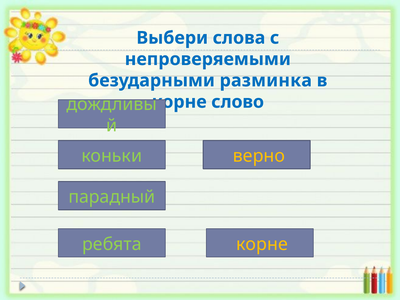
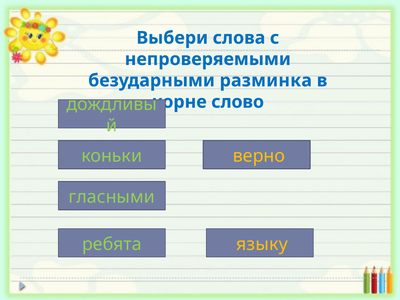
парадный: парадный -> гласными
корне at (262, 244): корне -> языку
